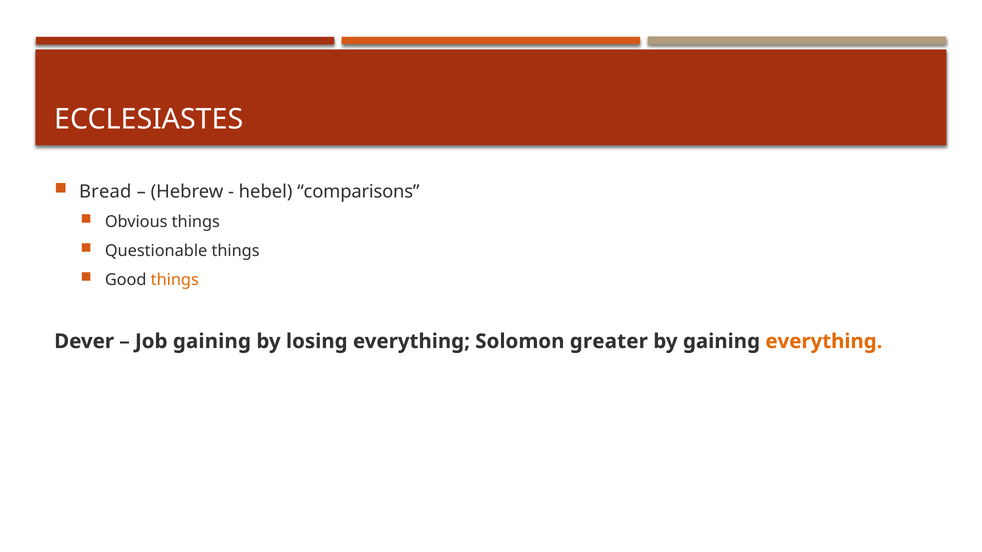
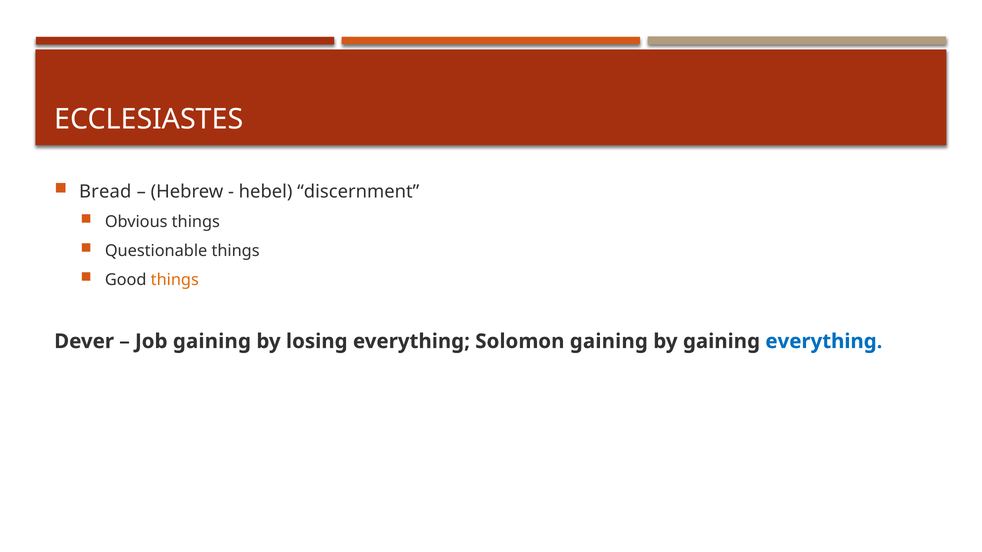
comparisons: comparisons -> discernment
Solomon greater: greater -> gaining
everything at (824, 342) colour: orange -> blue
